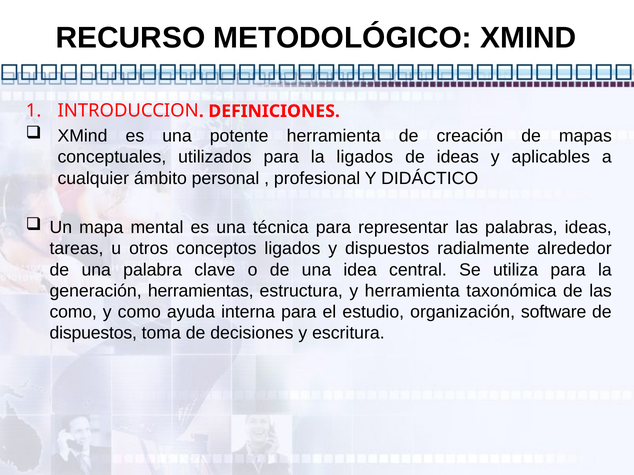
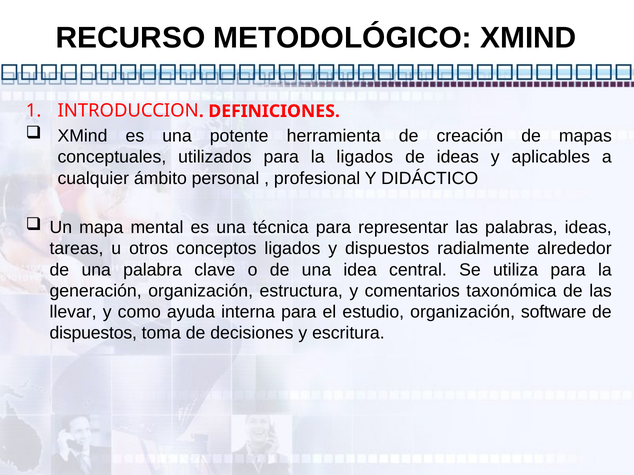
generación herramientas: herramientas -> organización
y herramienta: herramienta -> comentarios
como at (73, 312): como -> llevar
